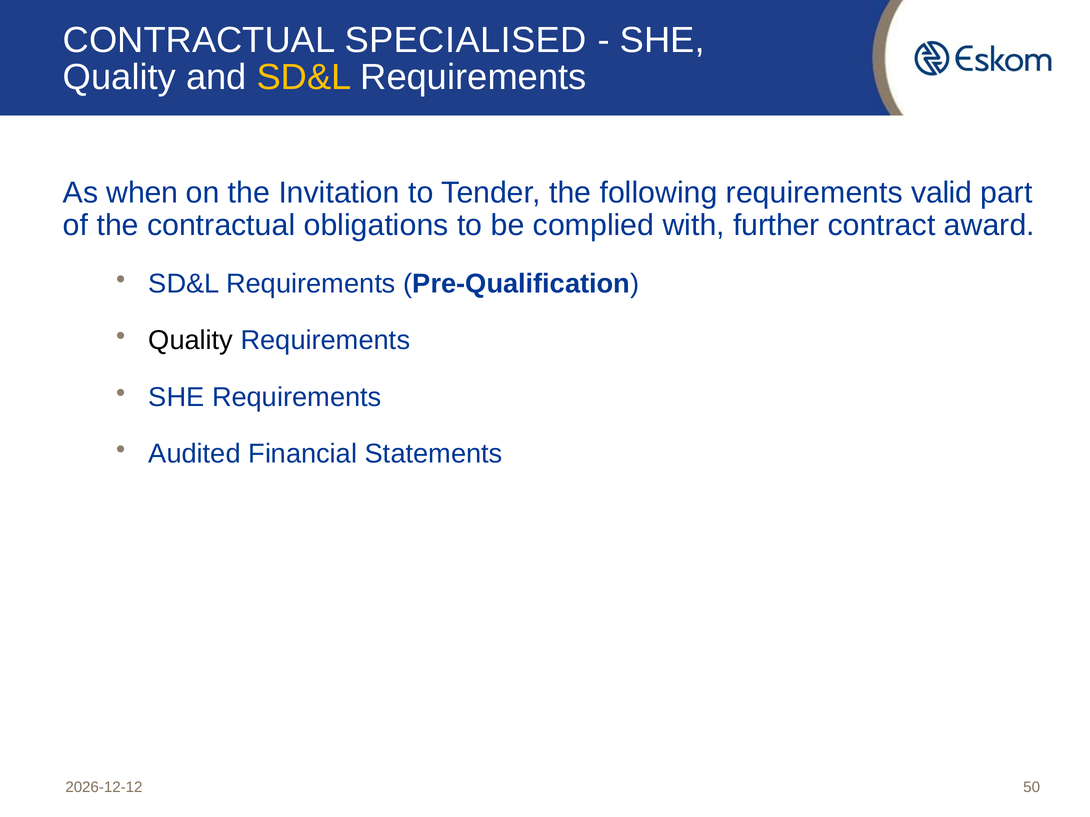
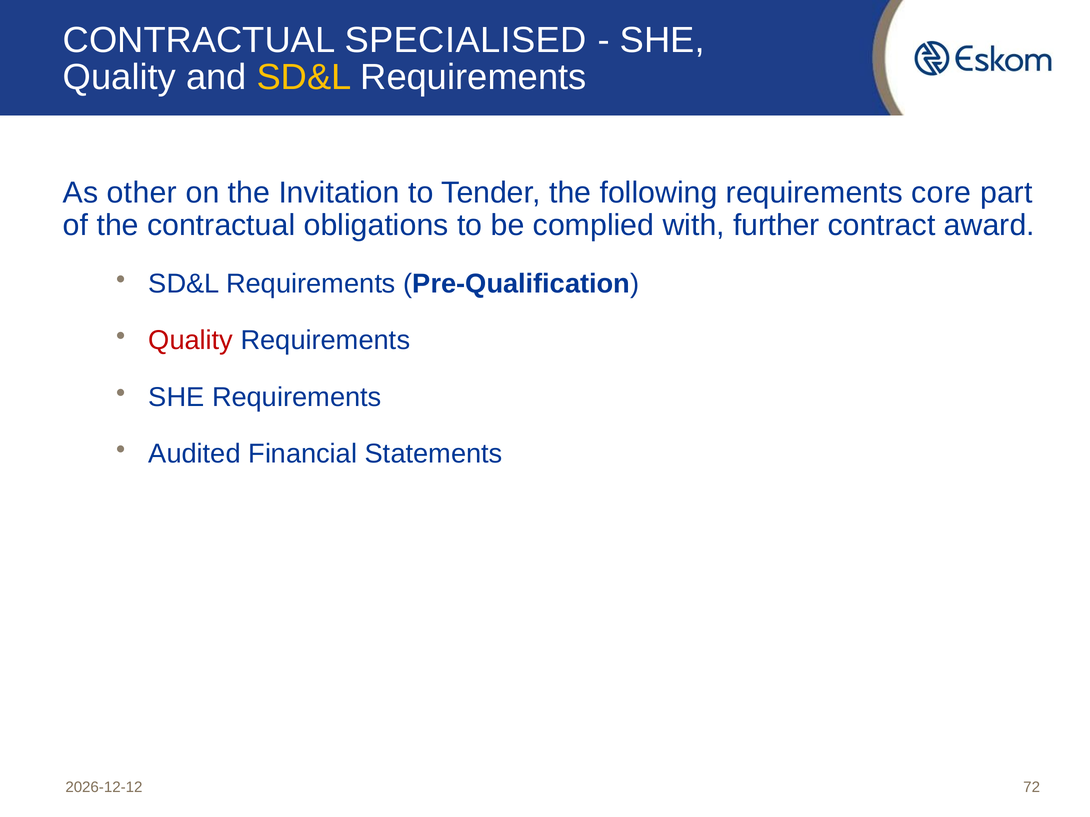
when: when -> other
valid: valid -> core
Quality at (191, 341) colour: black -> red
50: 50 -> 72
